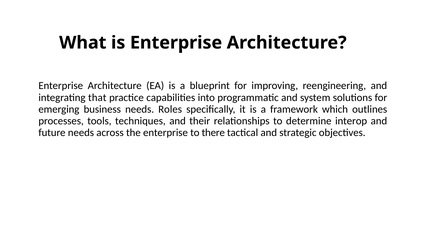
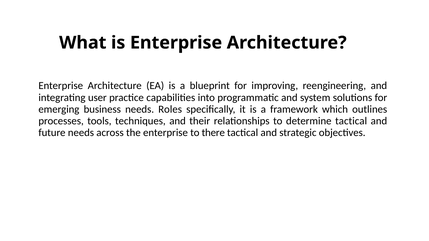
that: that -> user
determine interop: interop -> tactical
